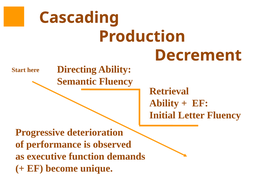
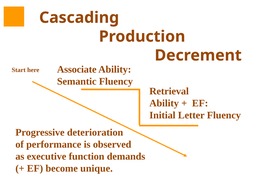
Directing: Directing -> Associate
